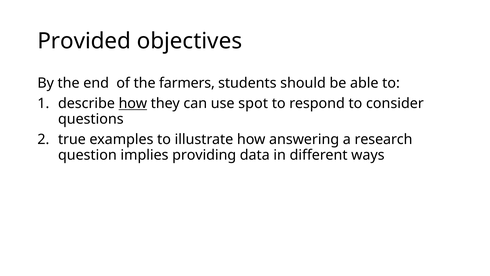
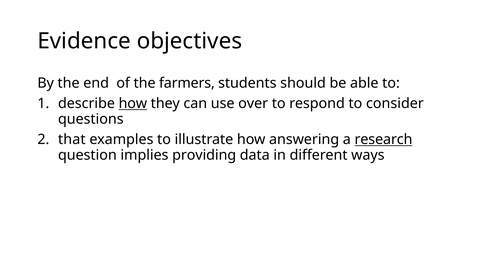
Provided: Provided -> Evidence
spot: spot -> over
true: true -> that
research underline: none -> present
